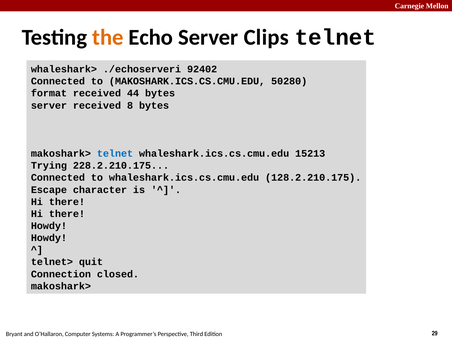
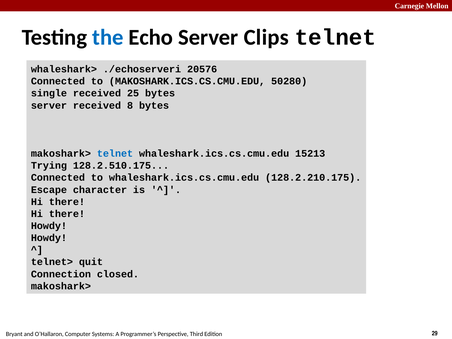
the colour: orange -> blue
92402: 92402 -> 20576
format: format -> single
44: 44 -> 25
228.2.210.175: 228.2.210.175 -> 128.2.510.175
